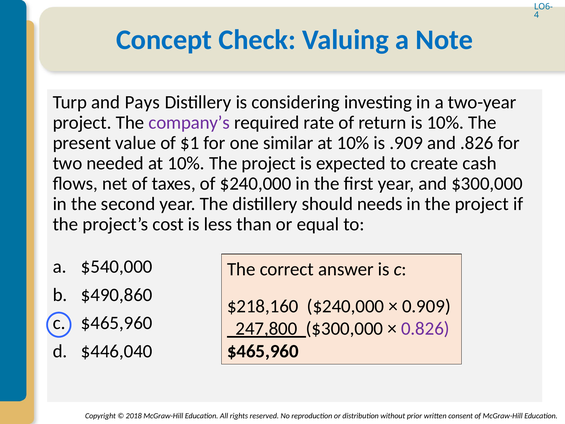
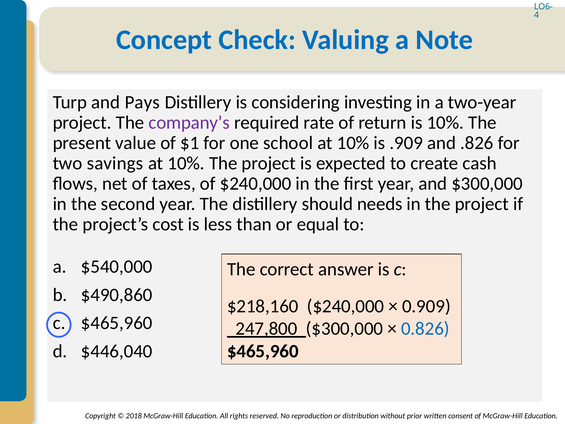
similar: similar -> school
needed: needed -> savings
0.826 colour: purple -> blue
